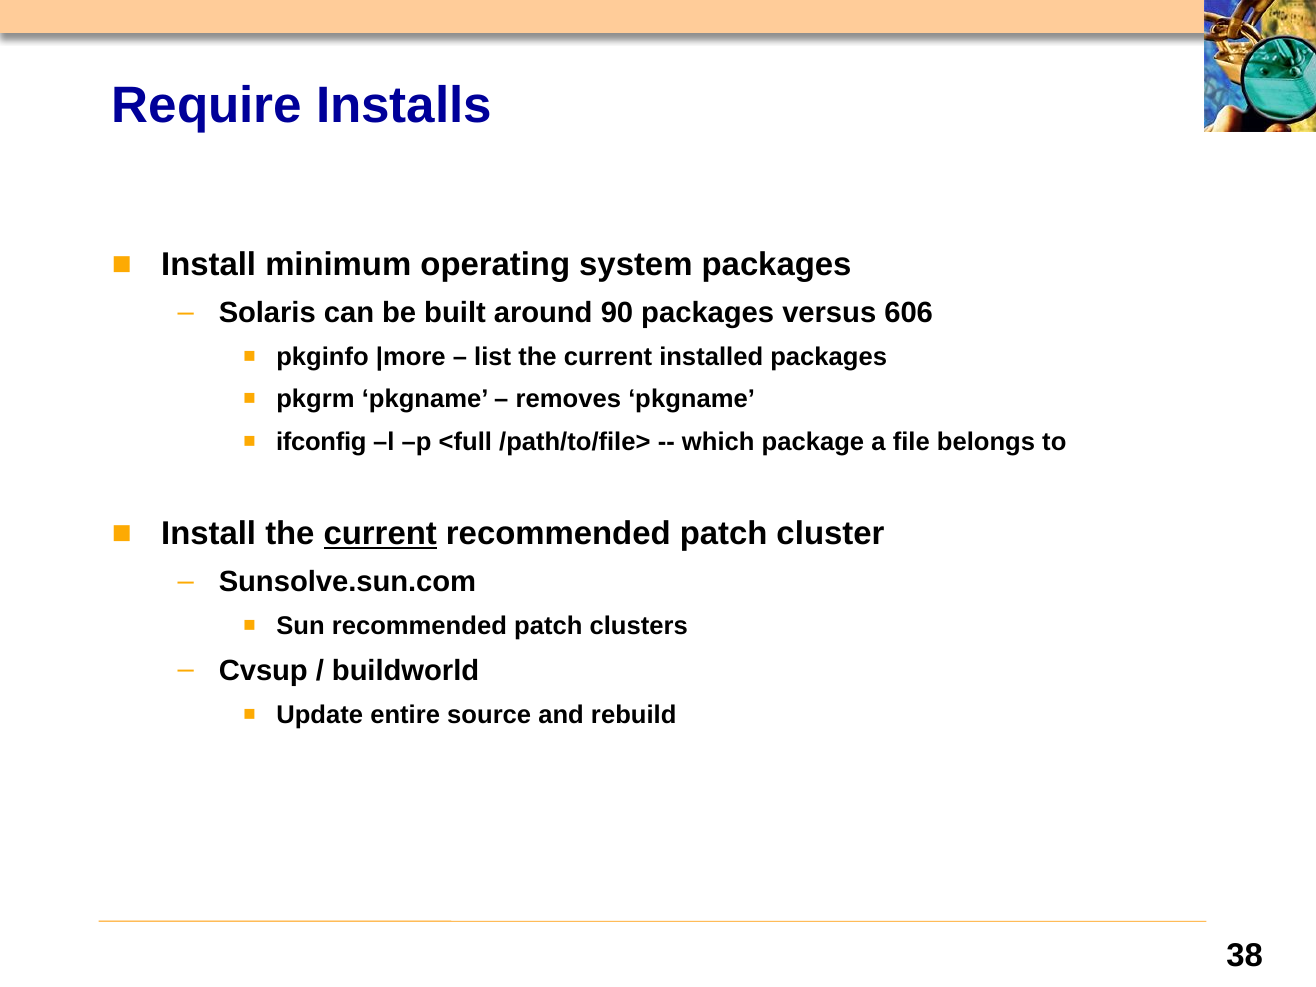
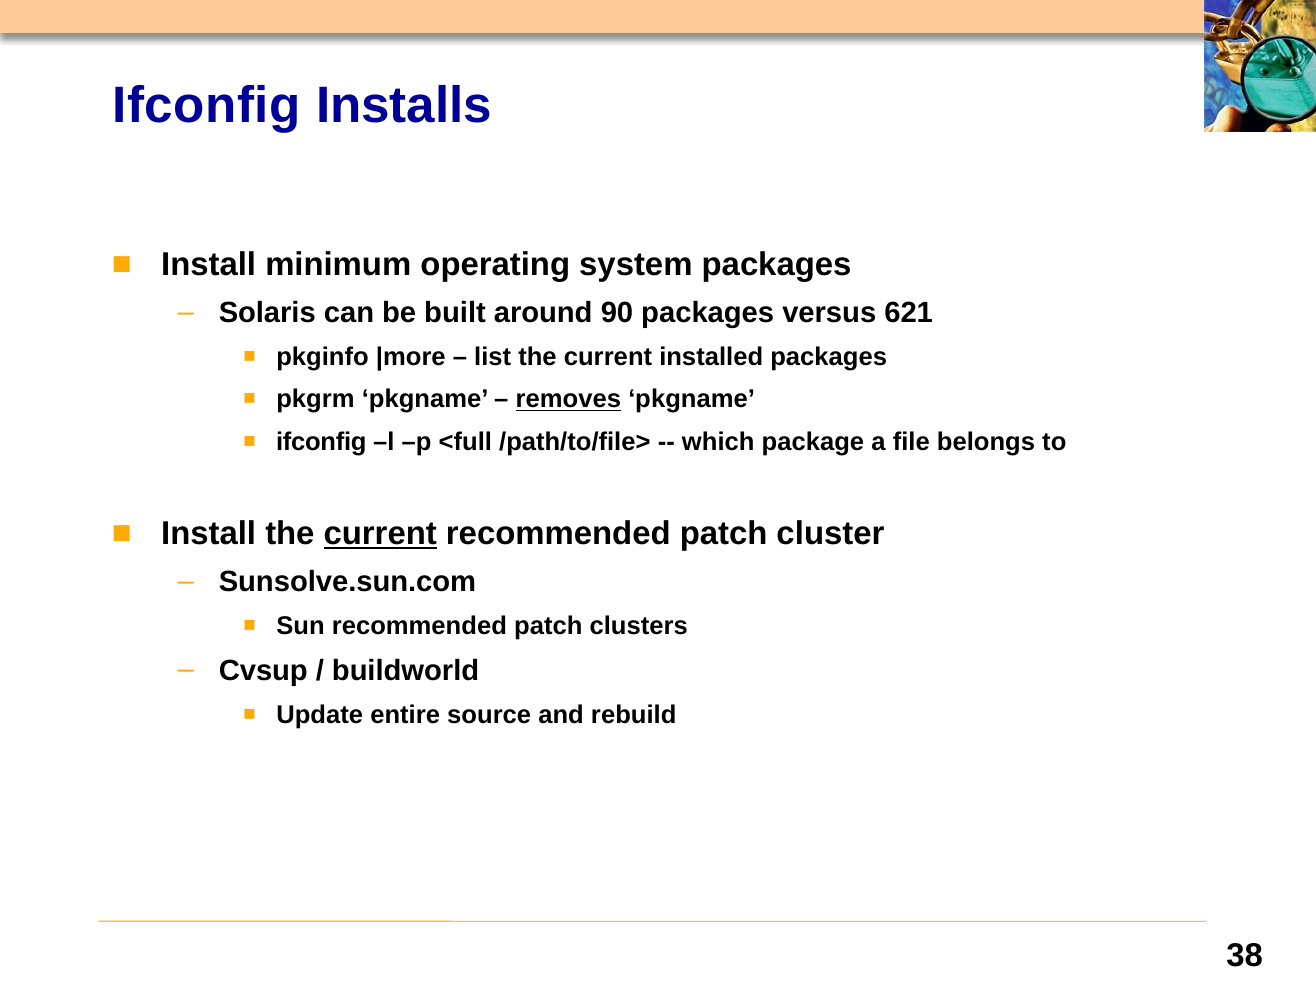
Require at (207, 106): Require -> Ifconfig
606: 606 -> 621
removes underline: none -> present
